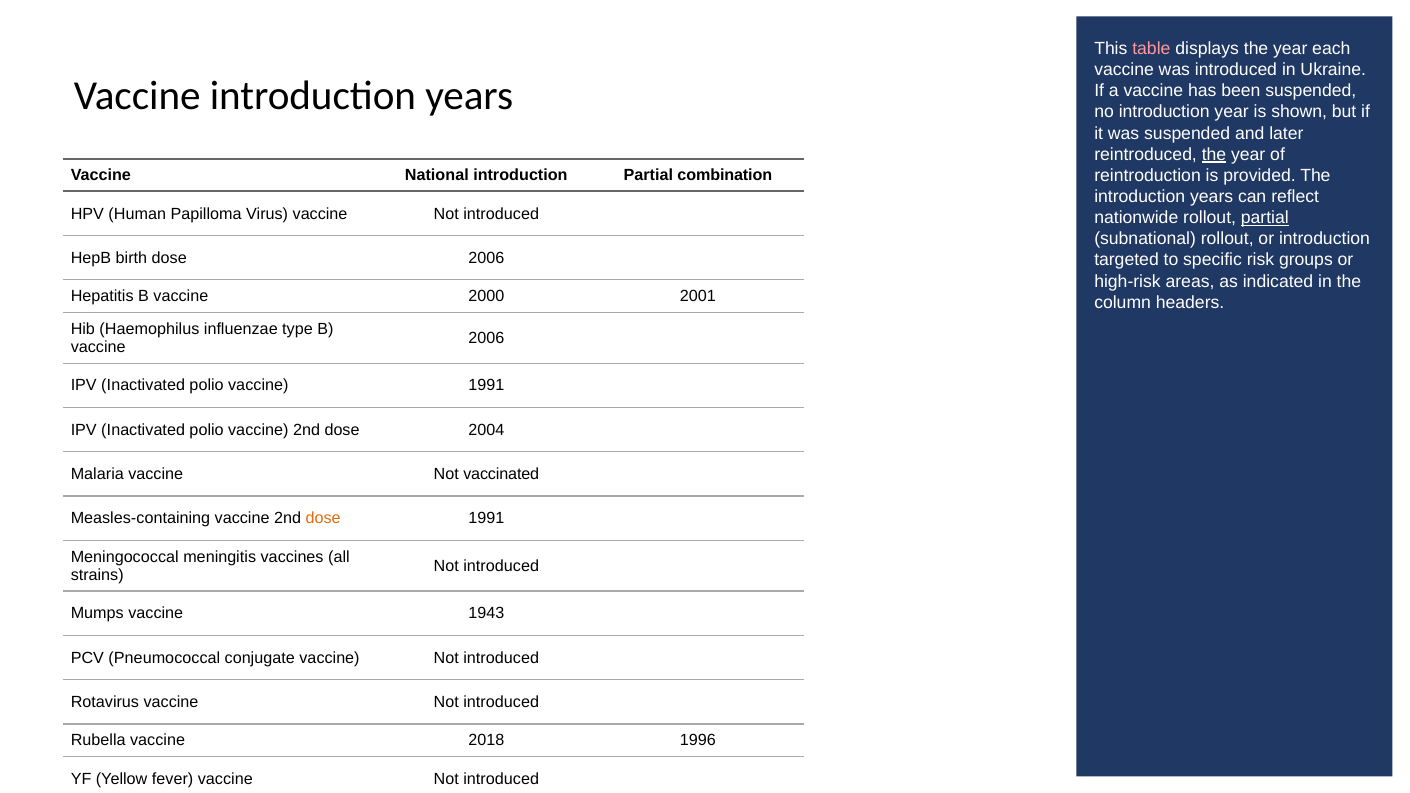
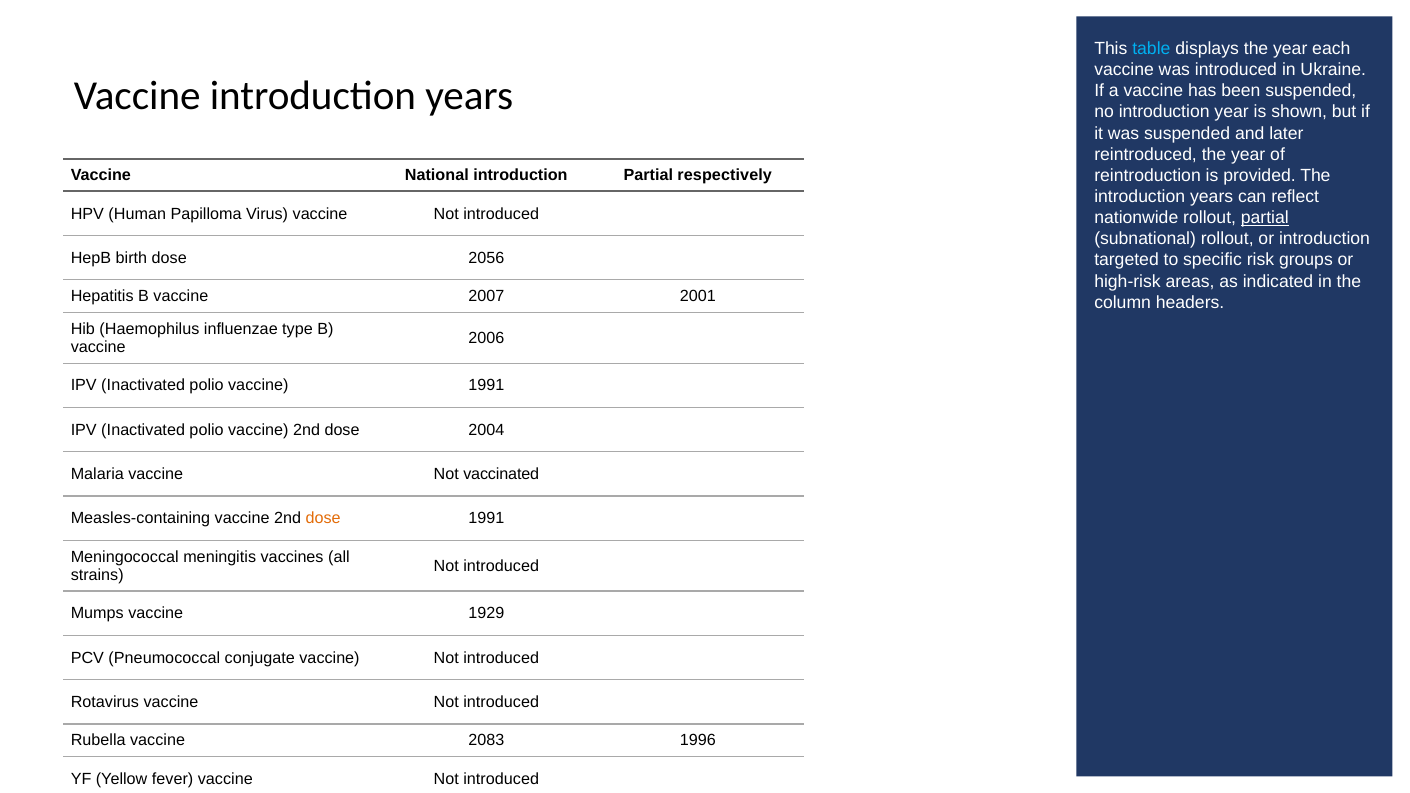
table colour: pink -> light blue
the at (1214, 154) underline: present -> none
combination: combination -> respectively
dose 2006: 2006 -> 2056
2000: 2000 -> 2007
1943: 1943 -> 1929
2018: 2018 -> 2083
